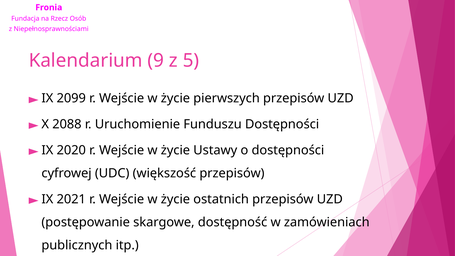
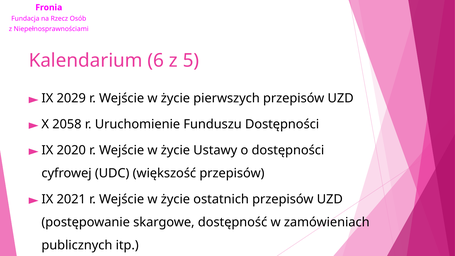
9: 9 -> 6
2099: 2099 -> 2029
2088: 2088 -> 2058
